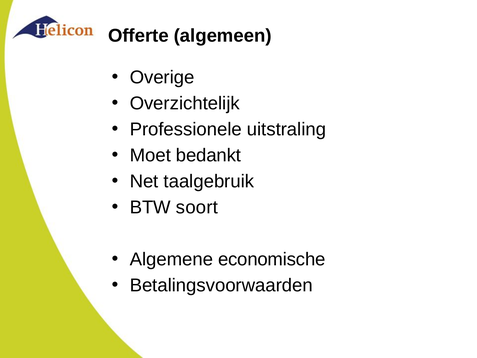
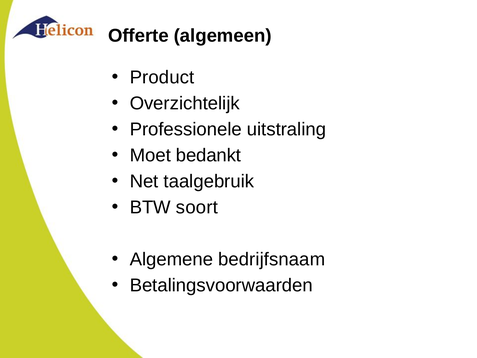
Overige: Overige -> Product
economische: economische -> bedrijfsnaam
